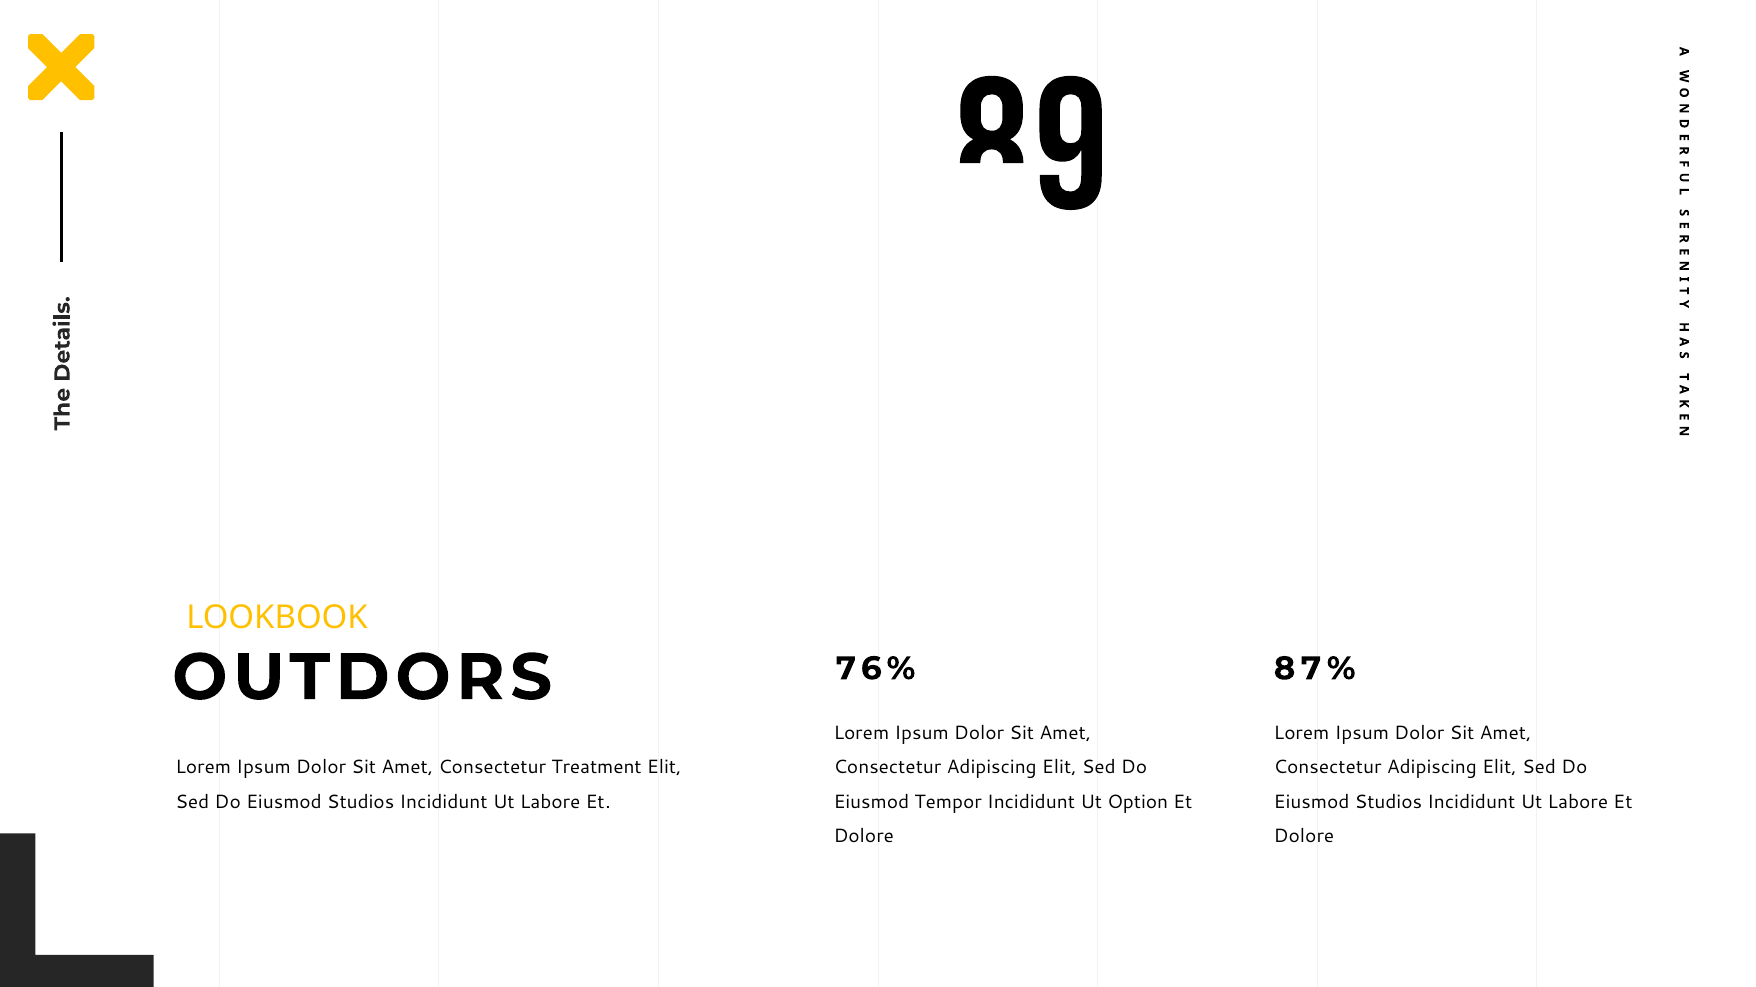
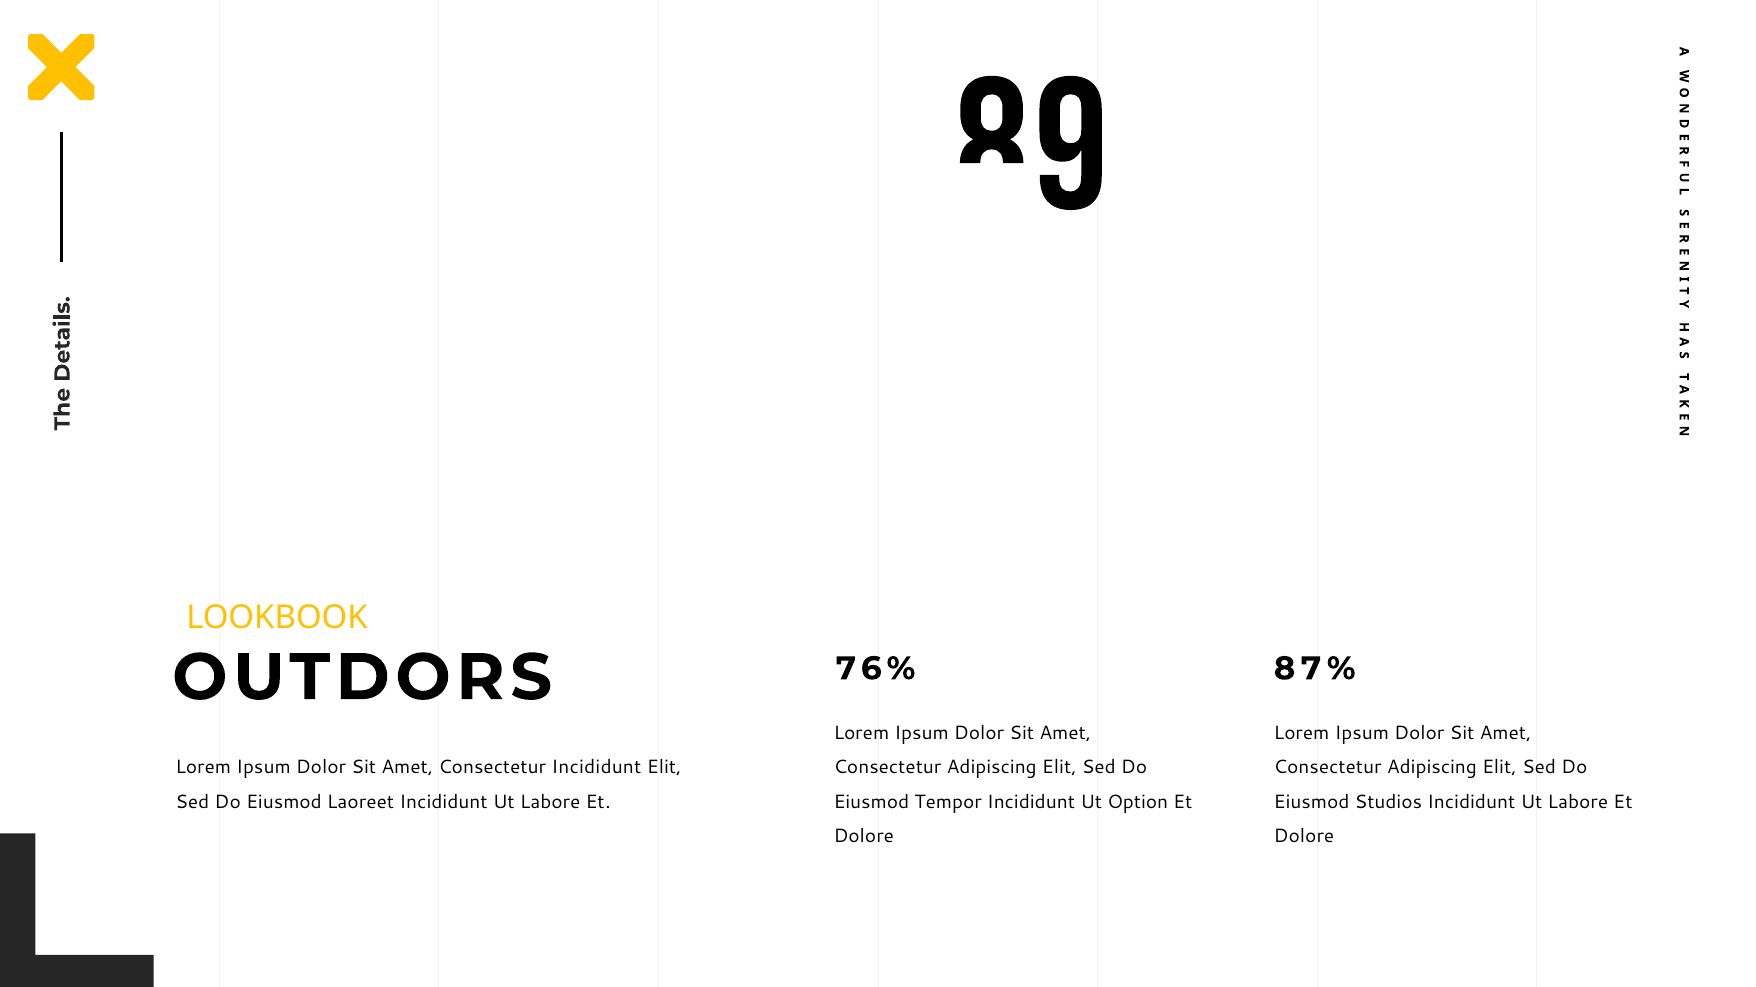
Consectetur Treatment: Treatment -> Incididunt
Studios at (361, 803): Studios -> Laoreet
